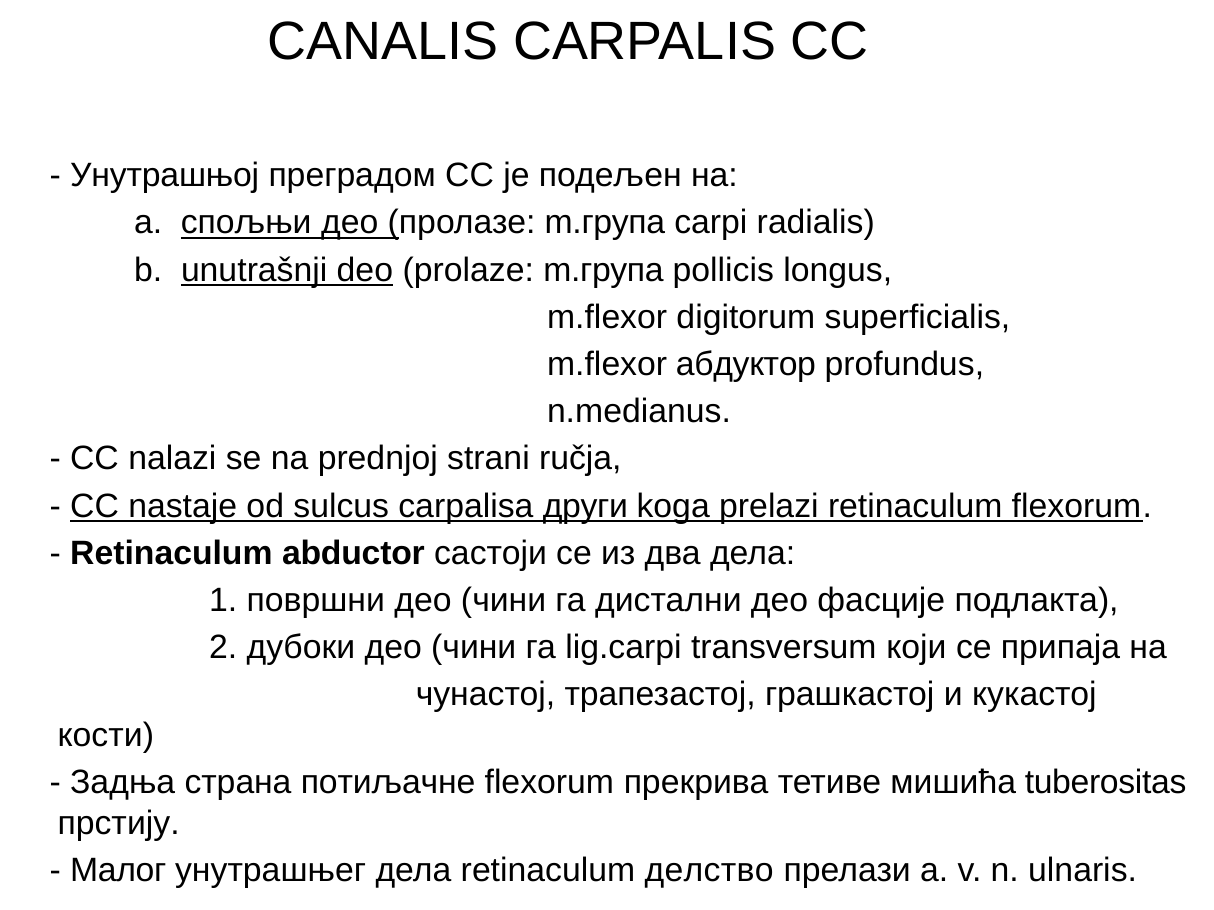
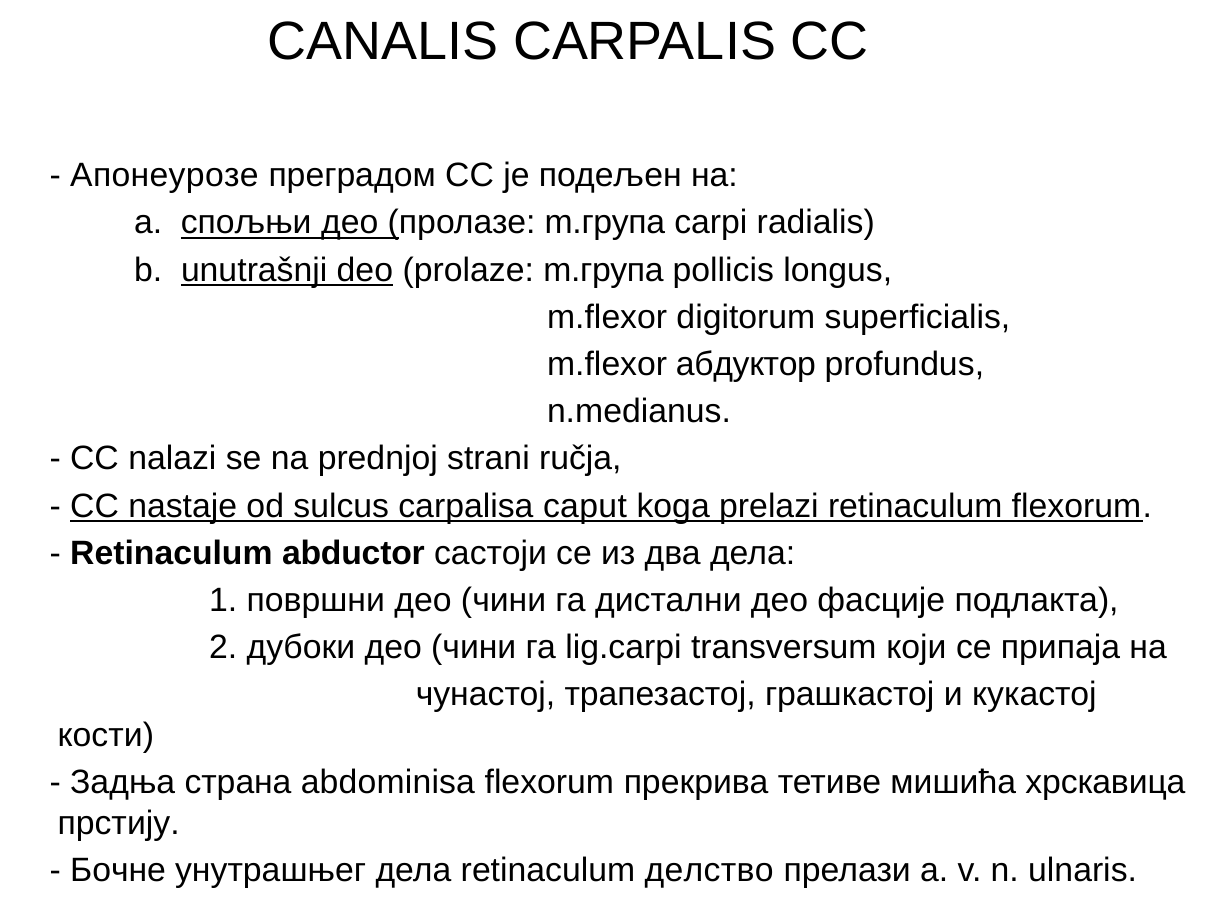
Унутрашњој: Унутрашњој -> Aпонeурозe
други: други -> caput
потиљачне: потиљачне -> abdominisa
tuberositas: tuberositas -> хрскавица
Мaлог: Мaлог -> Бочне
